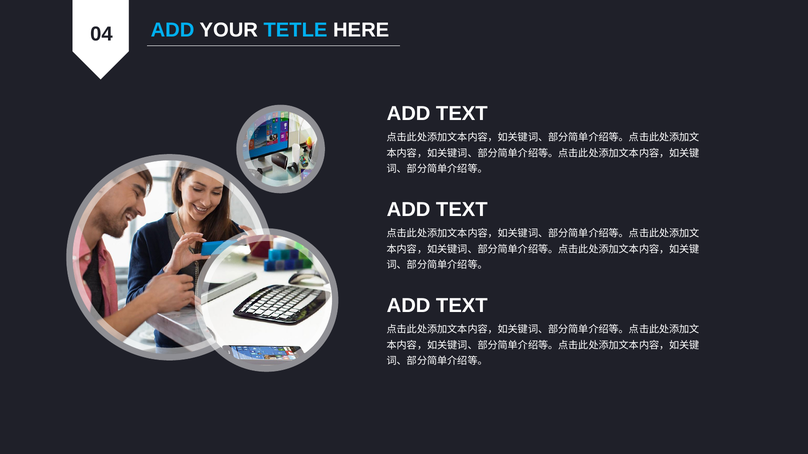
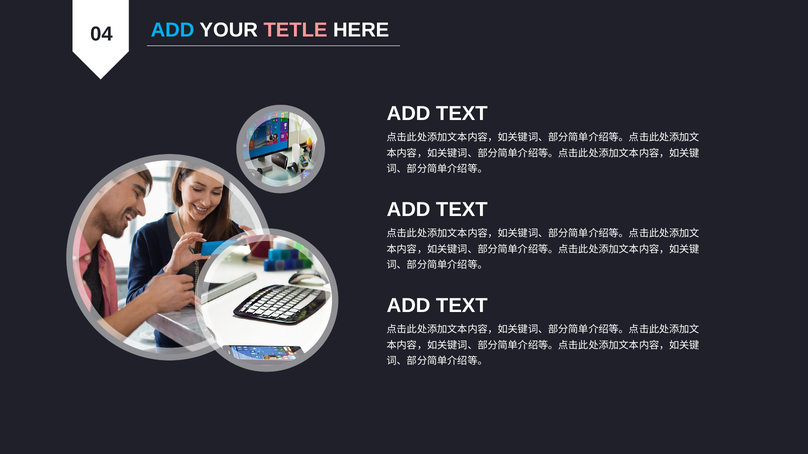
TETLE colour: light blue -> pink
